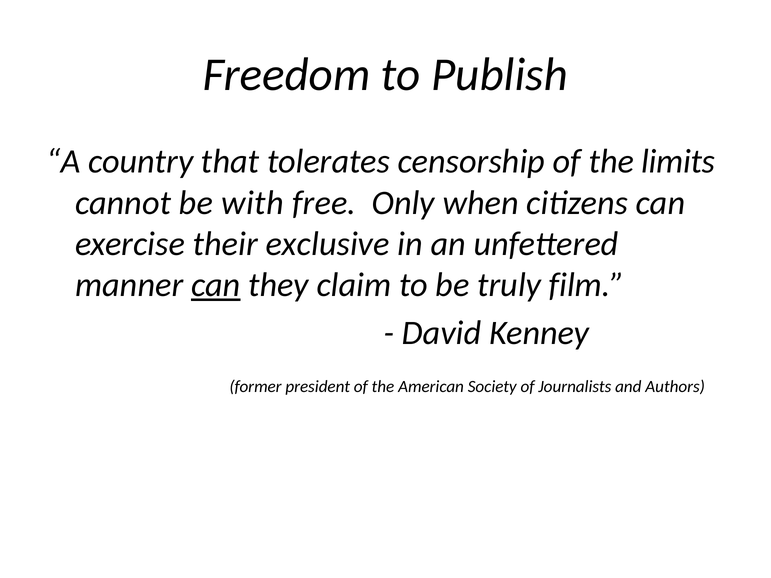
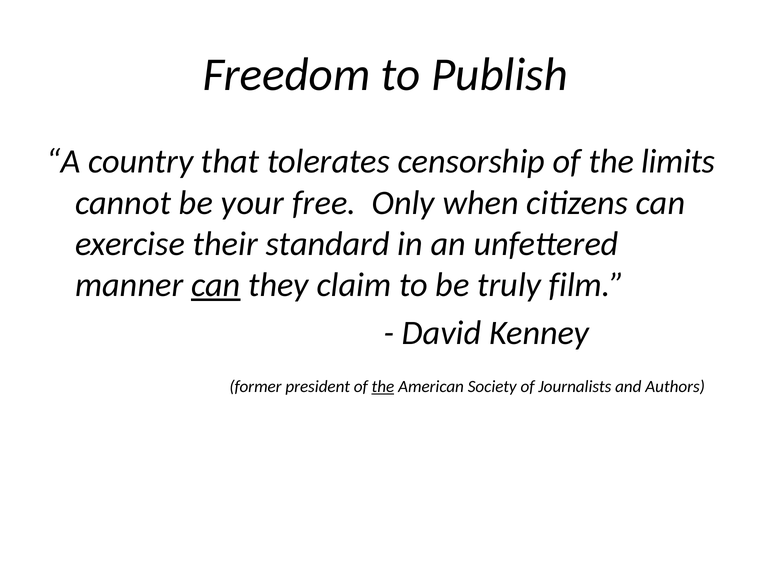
with: with -> your
exclusive: exclusive -> standard
the at (383, 387) underline: none -> present
